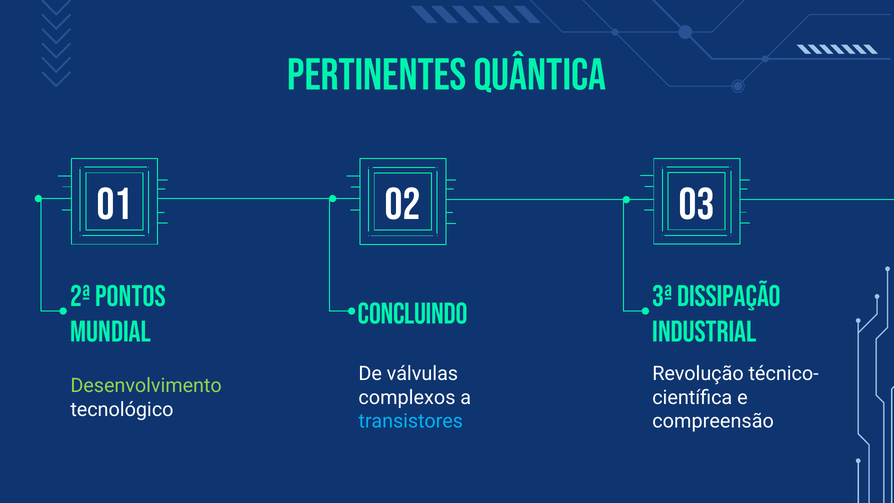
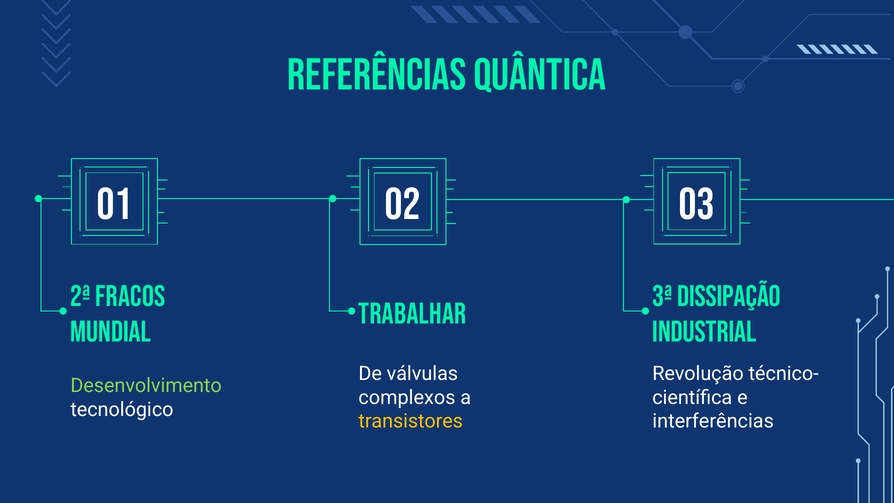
PERTINENTES: PERTINENTES -> REFERÊNCIAS
PONTOS: PONTOS -> FRACOS
CONCLUINDO: CONCLUINDO -> TRABALHAR
transistores colour: light blue -> yellow
compreensão: compreensão -> interferências
